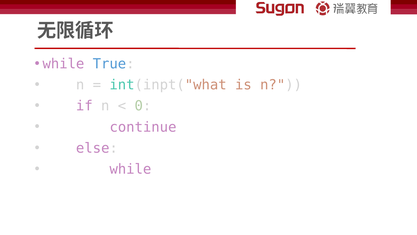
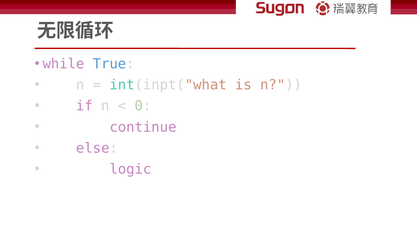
while at (130, 169): while -> logic
